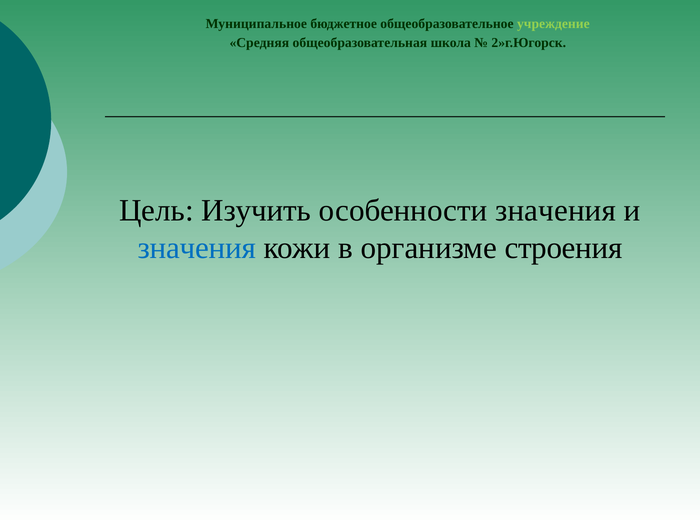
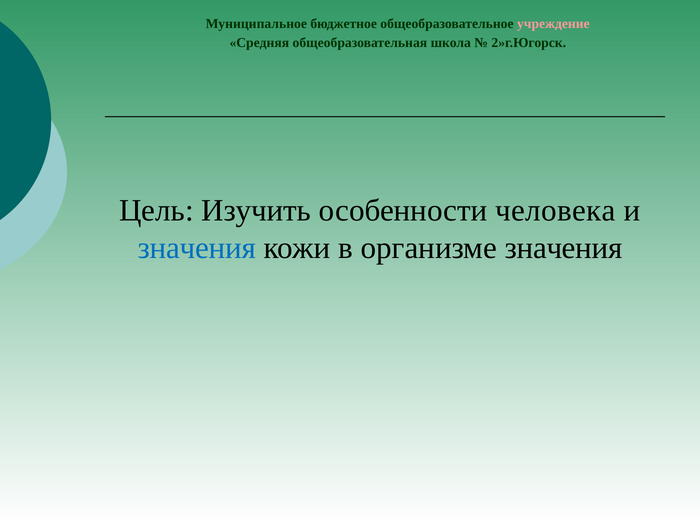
учреждение colour: light green -> pink
особенности значения: значения -> человека
организме строения: строения -> значения
